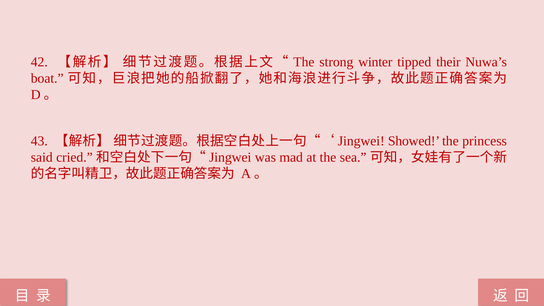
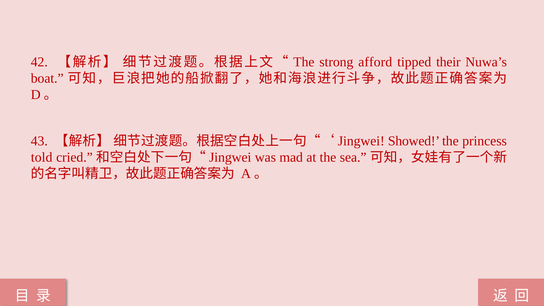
winter: winter -> afford
said: said -> told
